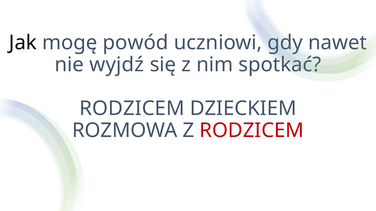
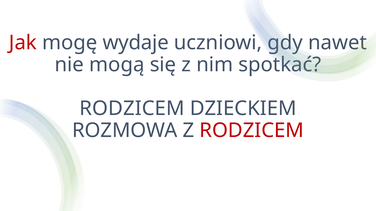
Jak colour: black -> red
powód: powód -> wydaje
wyjdź: wyjdź -> mogą
